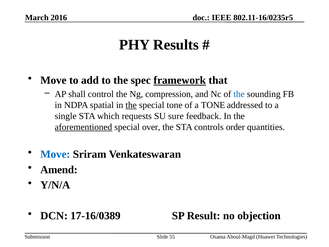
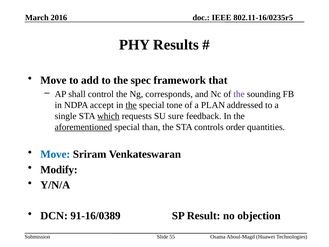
framework underline: present -> none
compression: compression -> corresponds
the at (239, 94) colour: blue -> purple
spatial: spatial -> accept
a TONE: TONE -> PLAN
which underline: none -> present
over: over -> than
Amend: Amend -> Modify
17-16/0389: 17-16/0389 -> 91-16/0389
